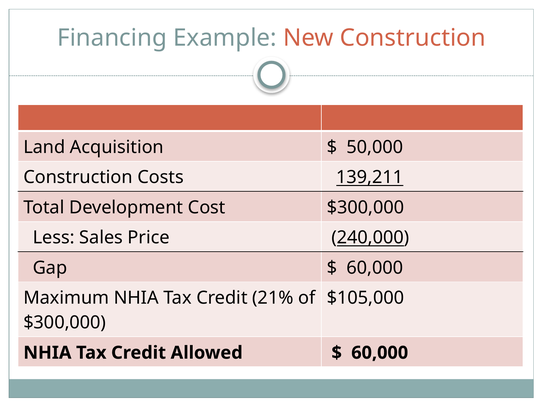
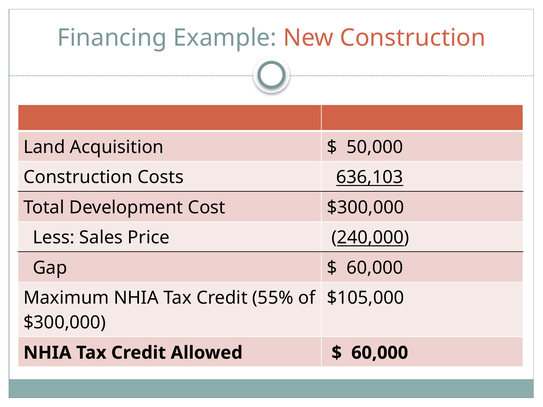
139,211: 139,211 -> 636,103
21%: 21% -> 55%
